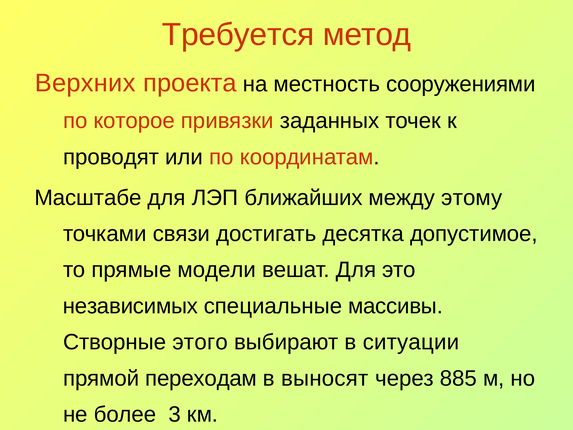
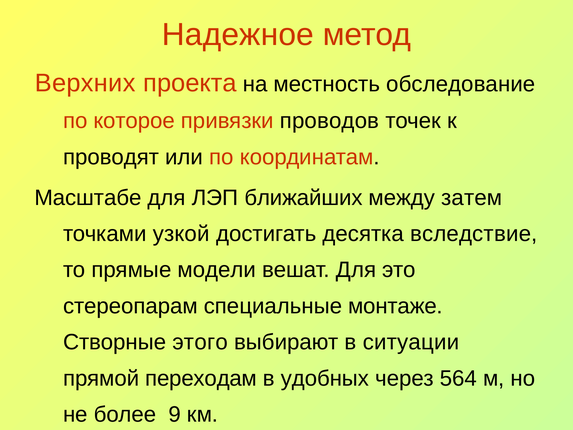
Требуется: Требуется -> Надежное
сооружениями: сооружениями -> обследование
заданных: заданных -> проводов
этому: этому -> затем
связи: связи -> узкой
допустимое: допустимое -> вследствие
независимых: независимых -> стереопарам
массивы: массивы -> монтаже
выносят: выносят -> удобных
885: 885 -> 564
3: 3 -> 9
